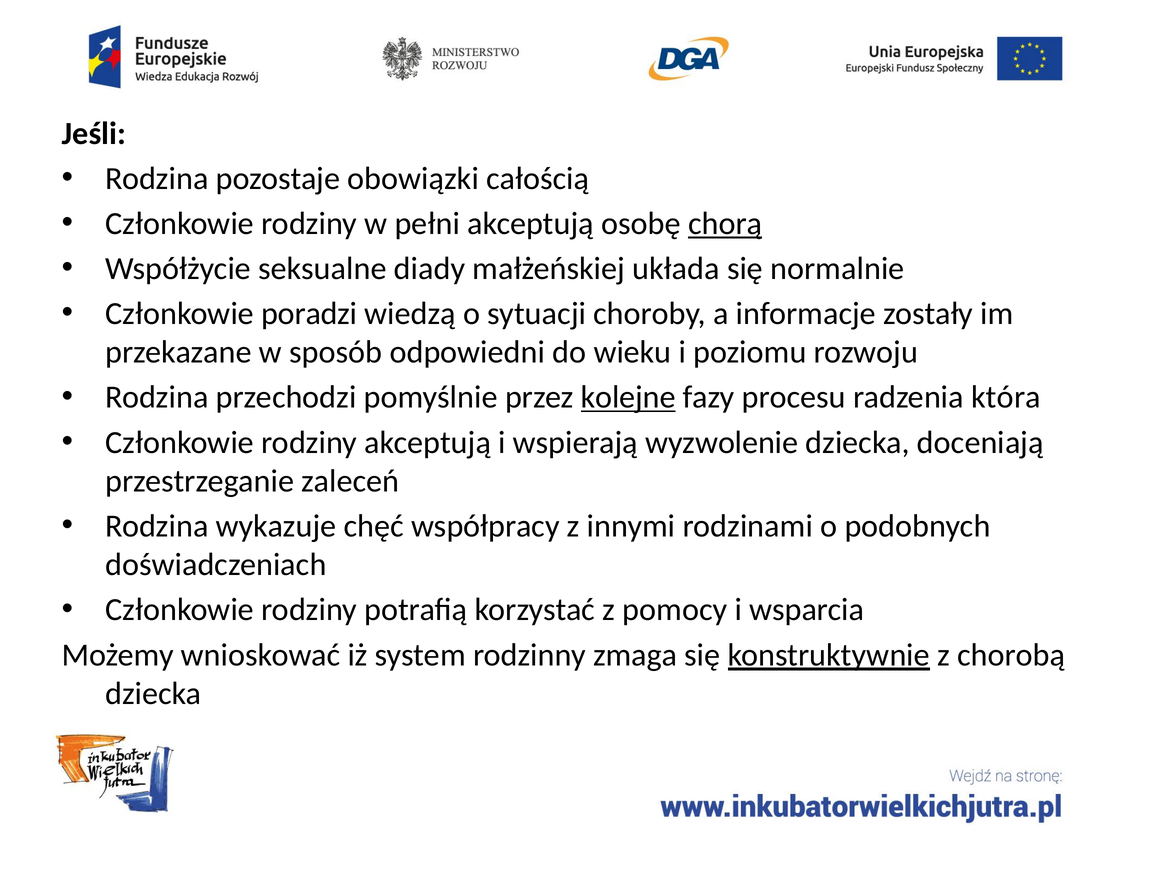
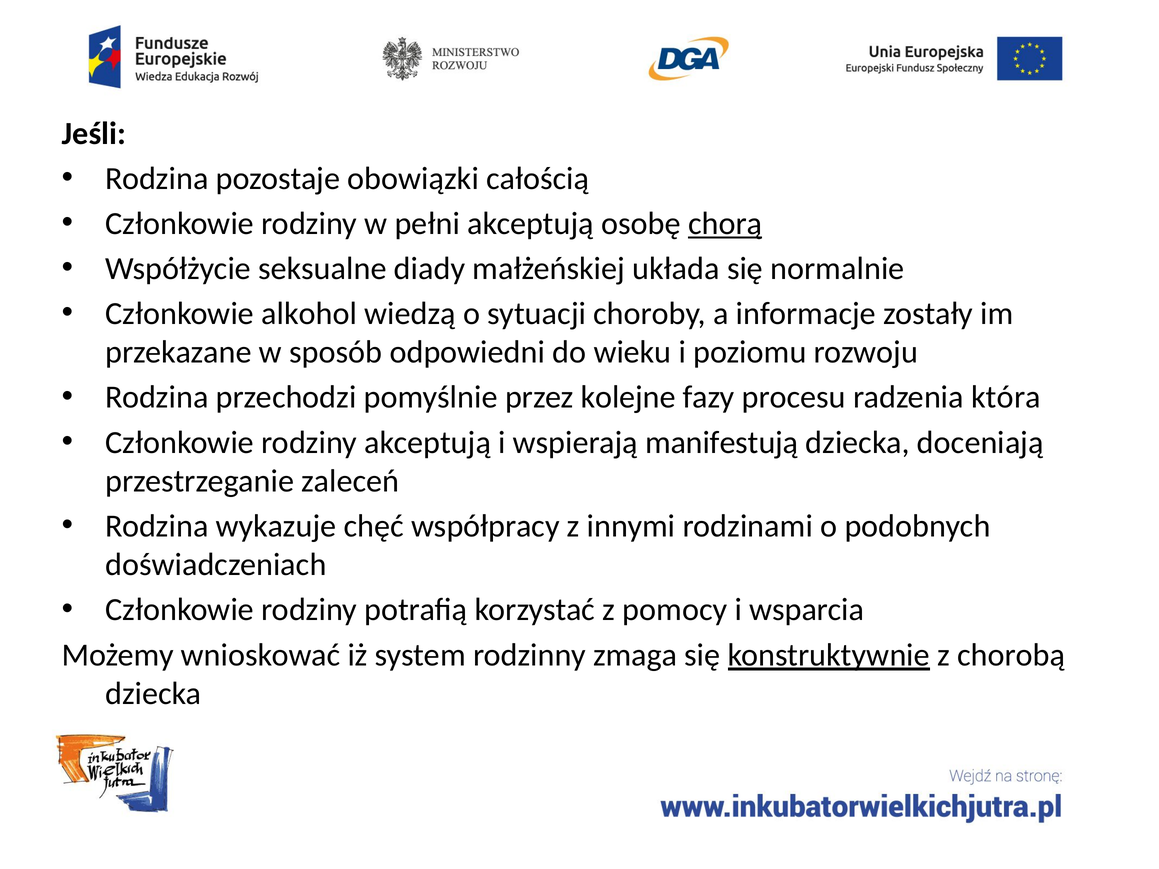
poradzi: poradzi -> alkohol
kolejne underline: present -> none
wyzwolenie: wyzwolenie -> manifestują
